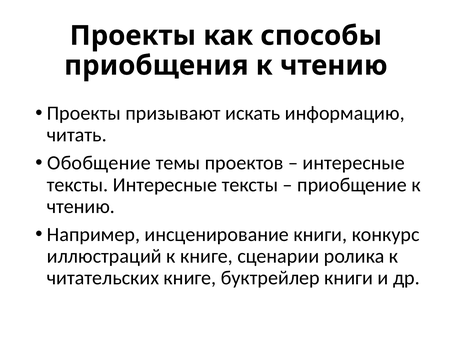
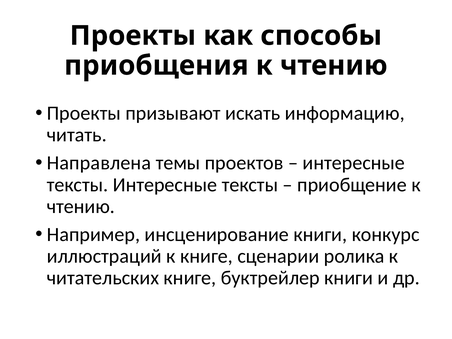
Обобщение: Обобщение -> Направлена
